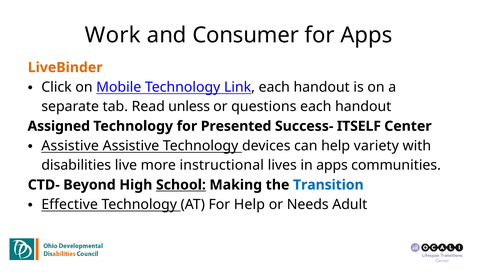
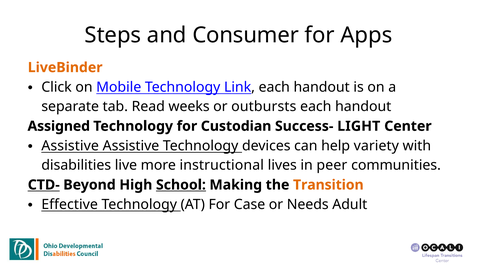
Work: Work -> Steps
unless: unless -> weeks
questions: questions -> outbursts
Presented: Presented -> Custodian
ITSELF: ITSELF -> LIGHT
in apps: apps -> peer
CTD- underline: none -> present
Transition colour: blue -> orange
For Help: Help -> Case
